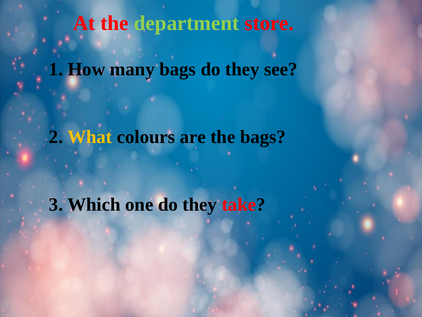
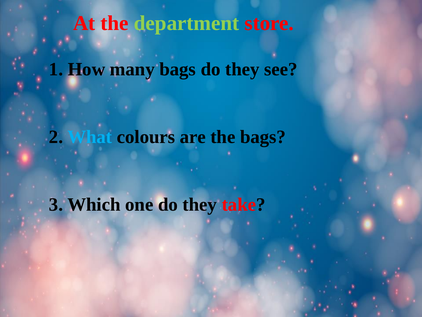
What colour: yellow -> light blue
